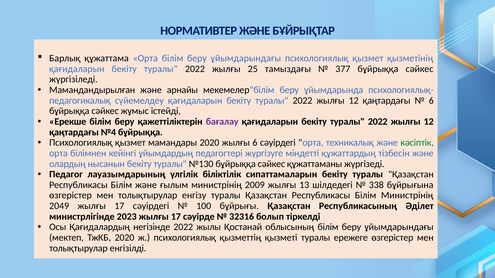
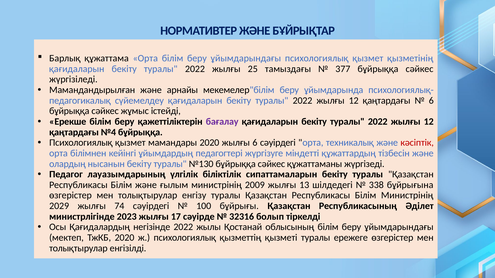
кәсіптік colour: green -> red
2049: 2049 -> 2029
17 at (119, 206): 17 -> 74
